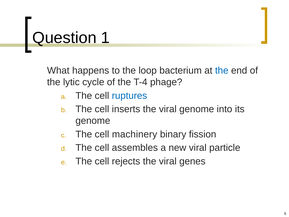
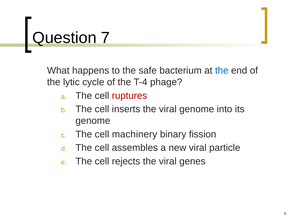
1: 1 -> 7
loop: loop -> safe
ruptures colour: blue -> red
